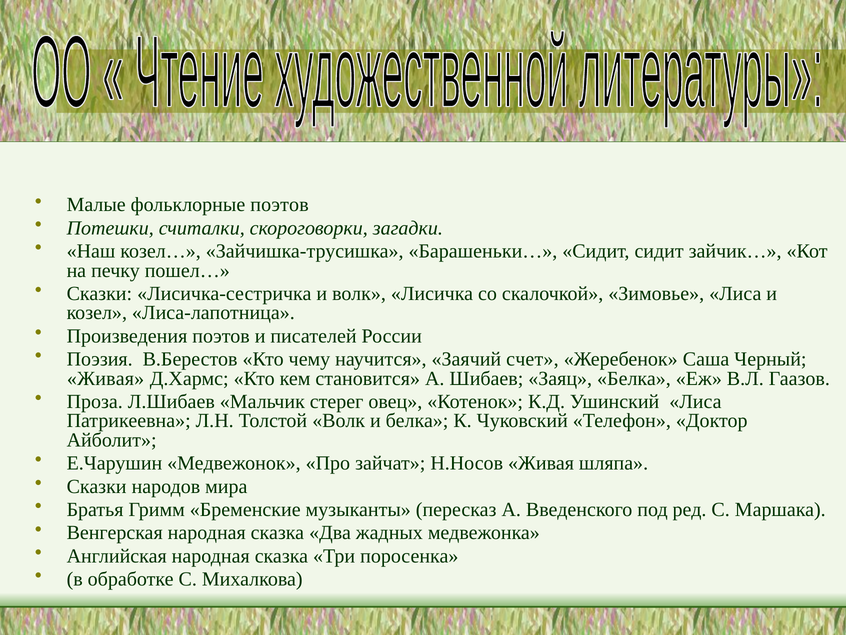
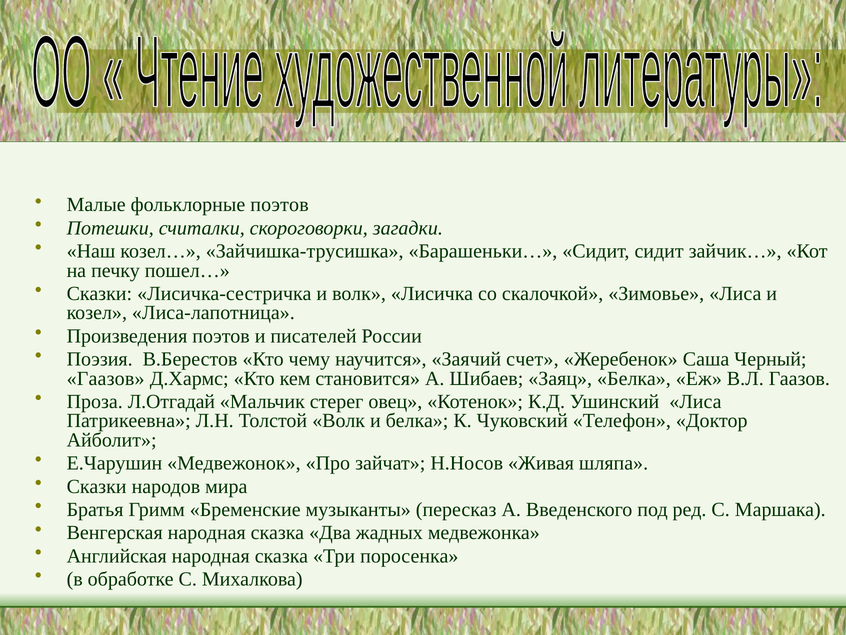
Живая at (106, 378): Живая -> Гаазов
Л.Шибаев: Л.Шибаев -> Л.Отгадай
